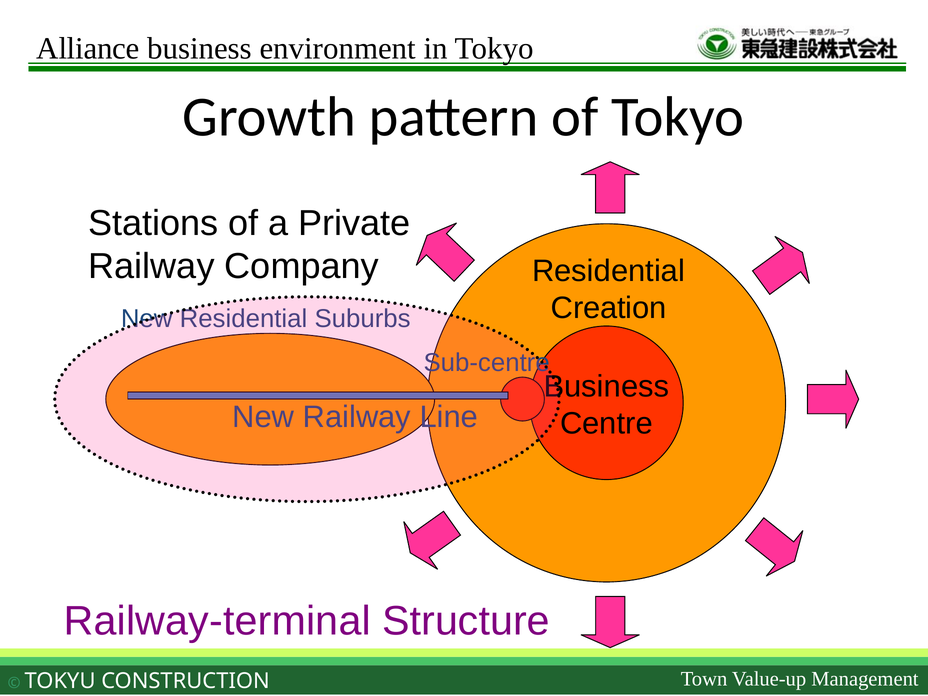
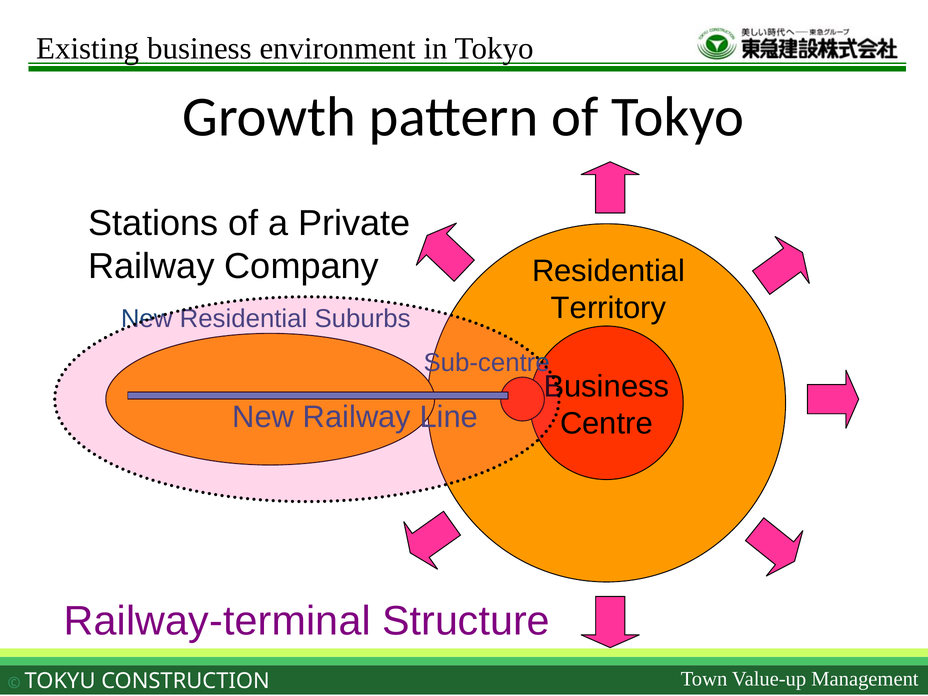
Alliance: Alliance -> Existing
Creation: Creation -> Territory
